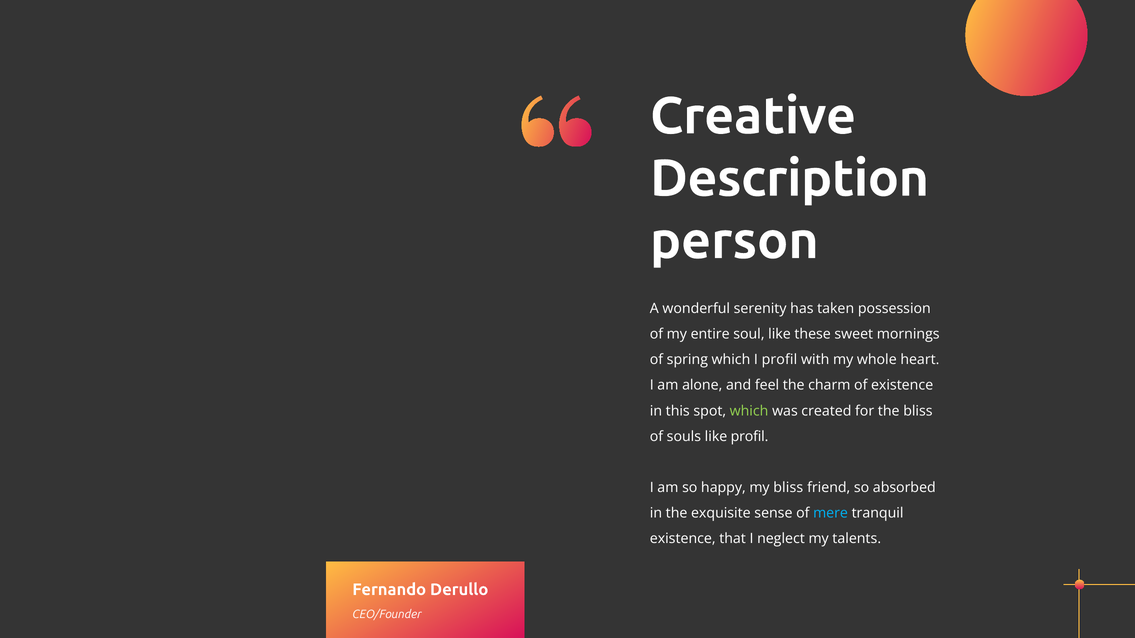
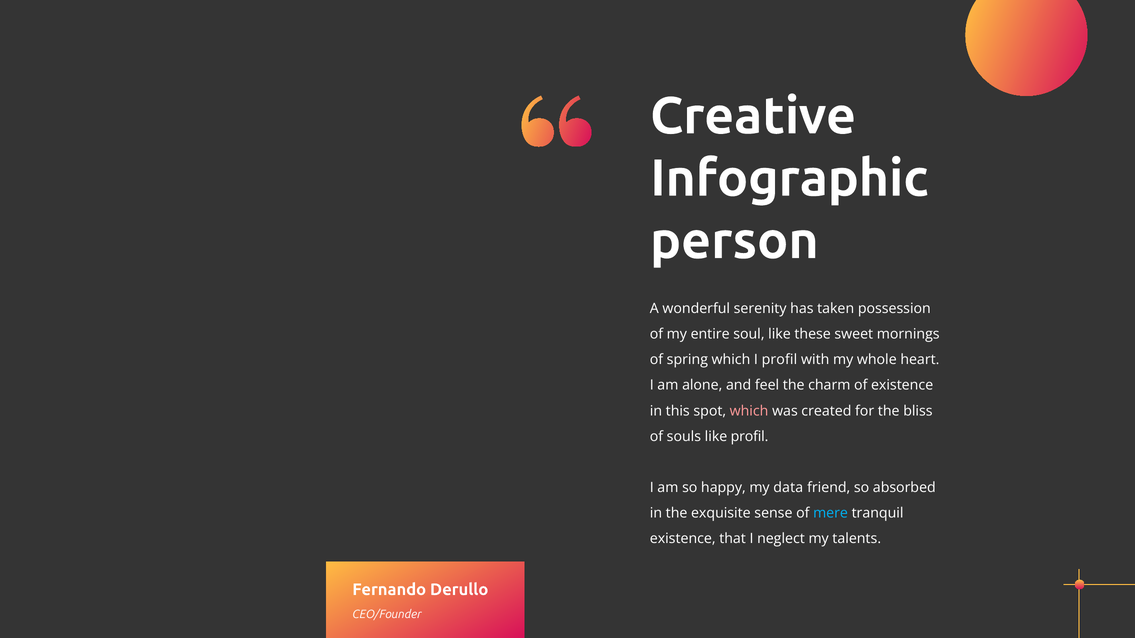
Description: Description -> Infographic
which at (749, 411) colour: light green -> pink
my bliss: bliss -> data
